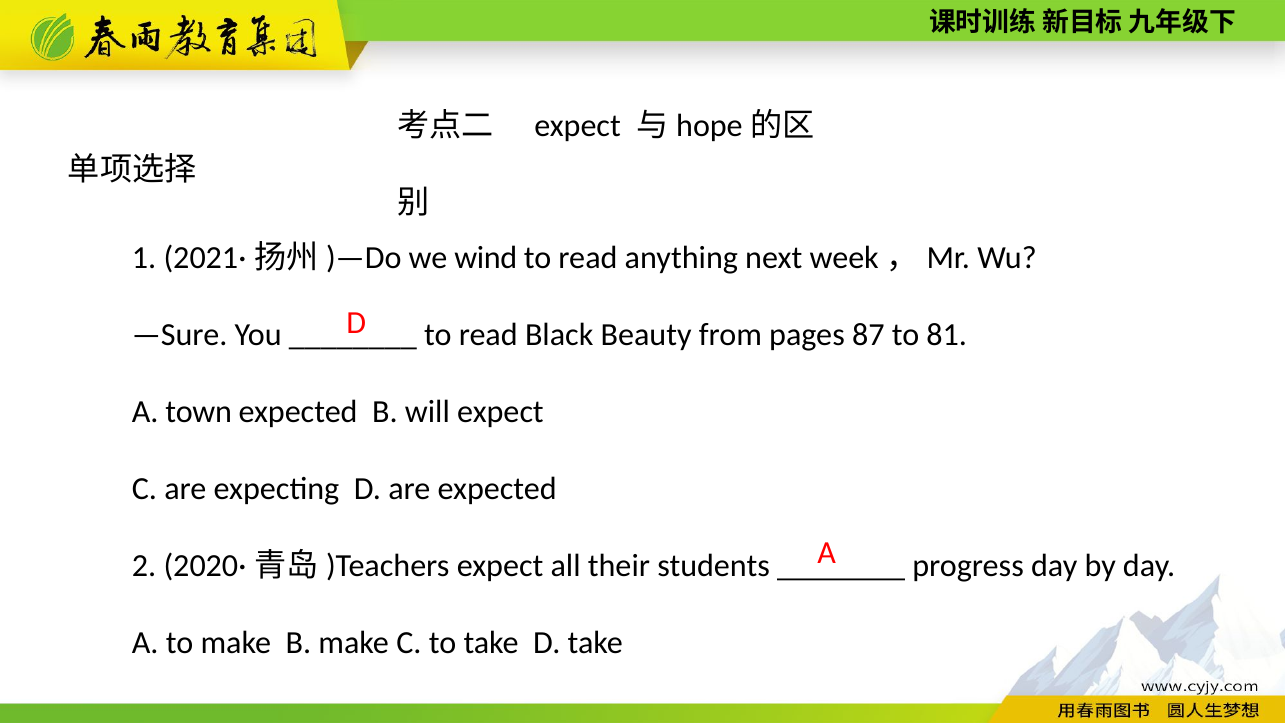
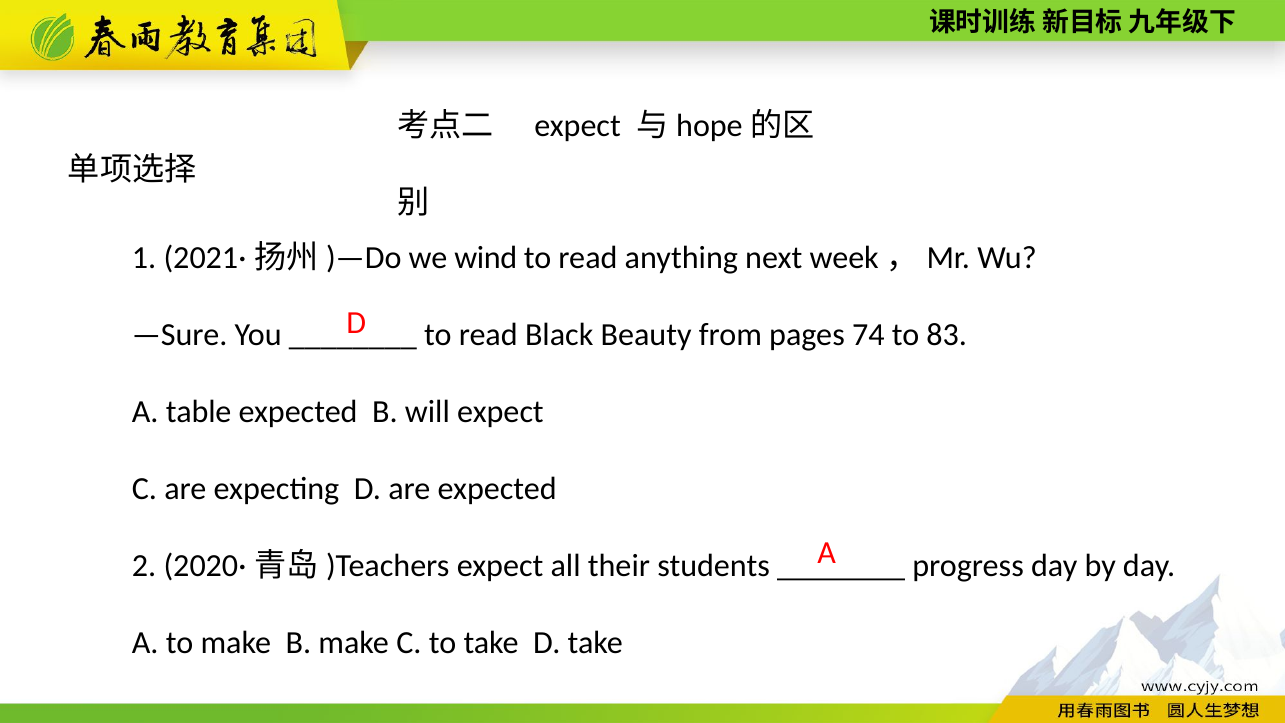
87: 87 -> 74
81: 81 -> 83
town: town -> table
